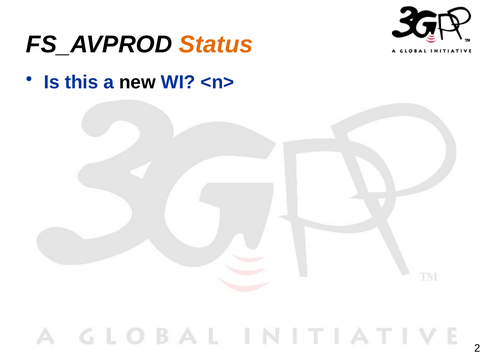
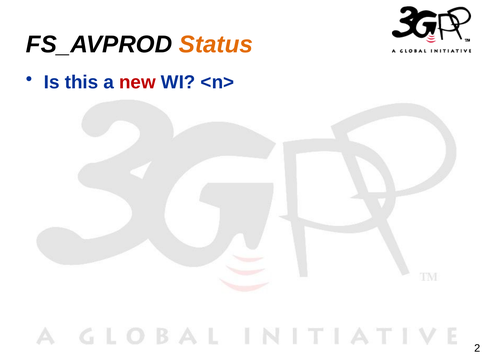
new colour: black -> red
